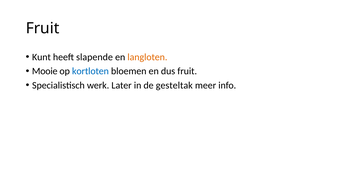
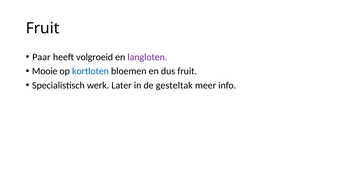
Kunt: Kunt -> Paar
slapende: slapende -> volgroeid
langloten colour: orange -> purple
